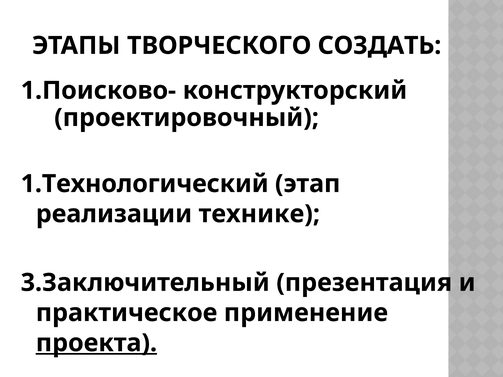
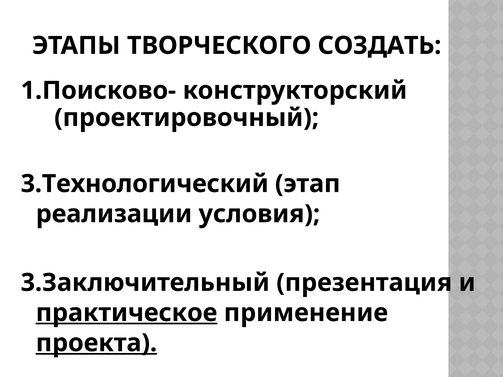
1.Технологический: 1.Технологический -> 3.Технологический
технике: технике -> условия
практическое underline: none -> present
